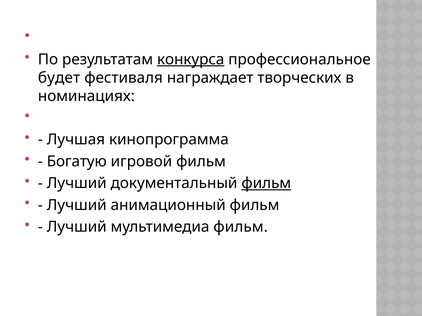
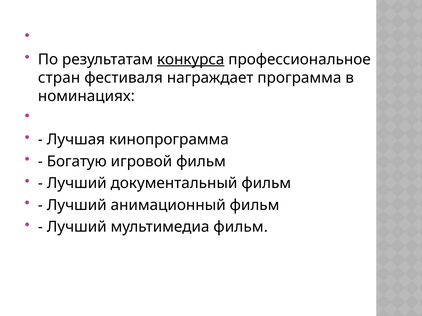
будет: будет -> стран
творческих: творческих -> программа
фильм at (266, 184) underline: present -> none
